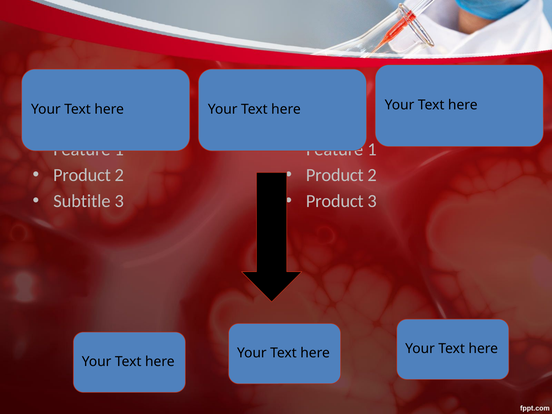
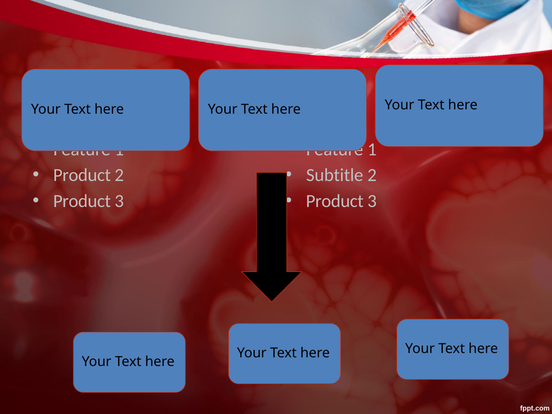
Product at (335, 175): Product -> Subtitle
Subtitle at (82, 201): Subtitle -> Product
